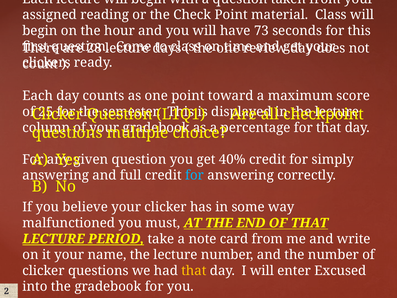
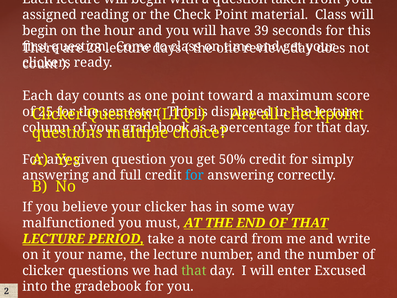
73: 73 -> 39
40%: 40% -> 50%
that at (194, 270) colour: yellow -> light green
